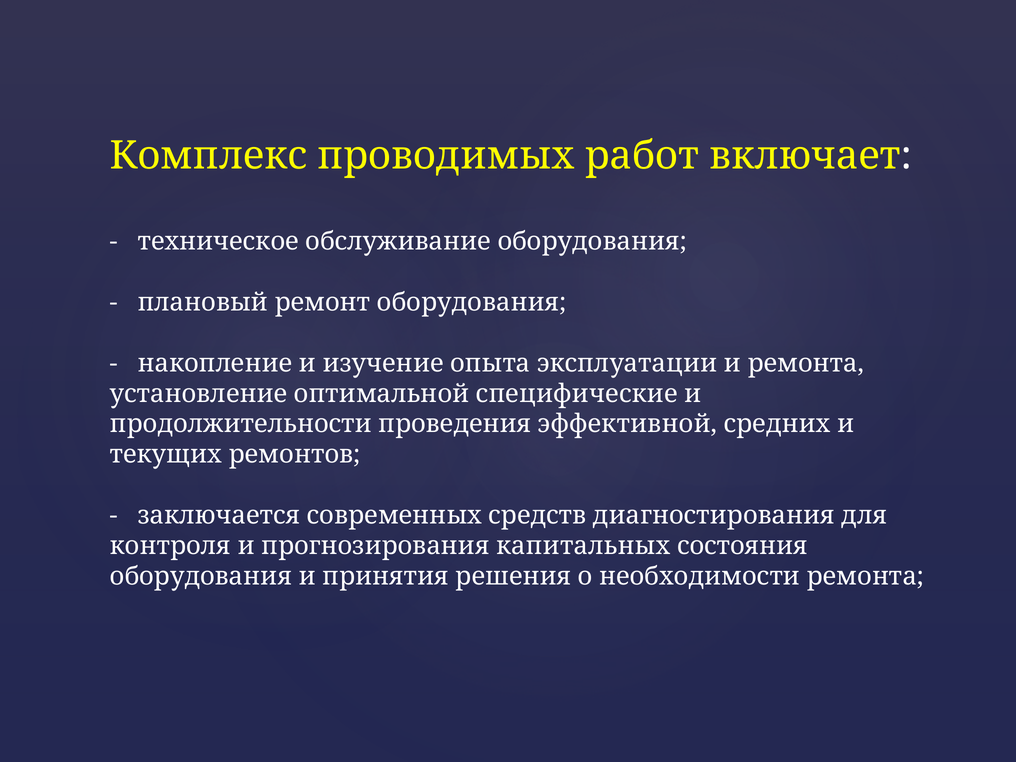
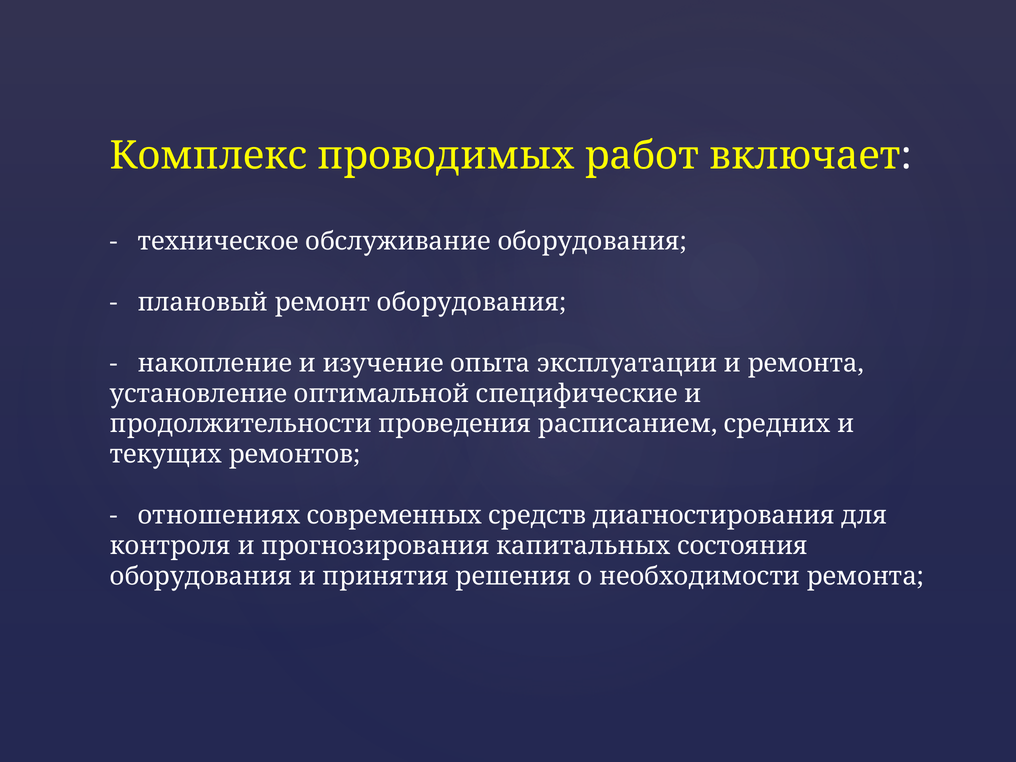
эффективной: эффективной -> расписанием
заключается: заключается -> отношениях
